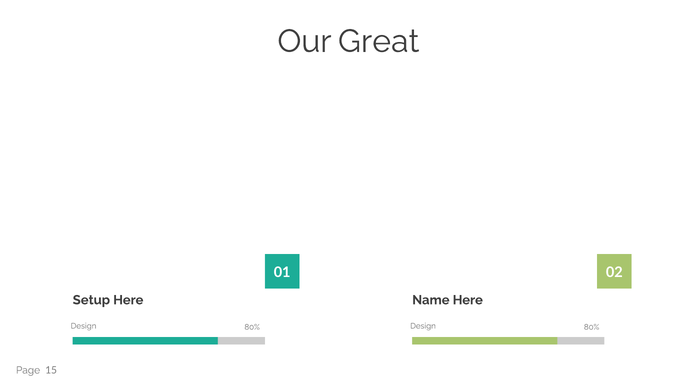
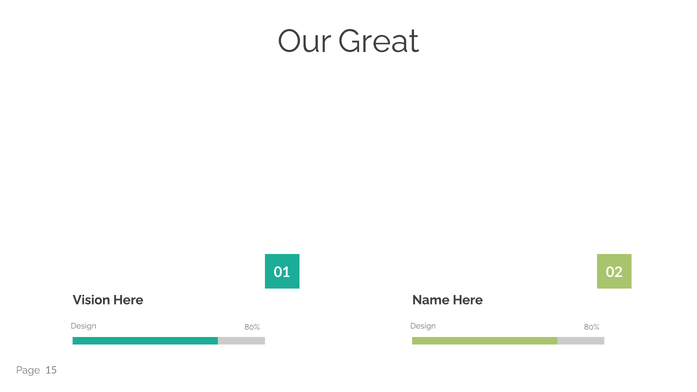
Setup: Setup -> Vision
